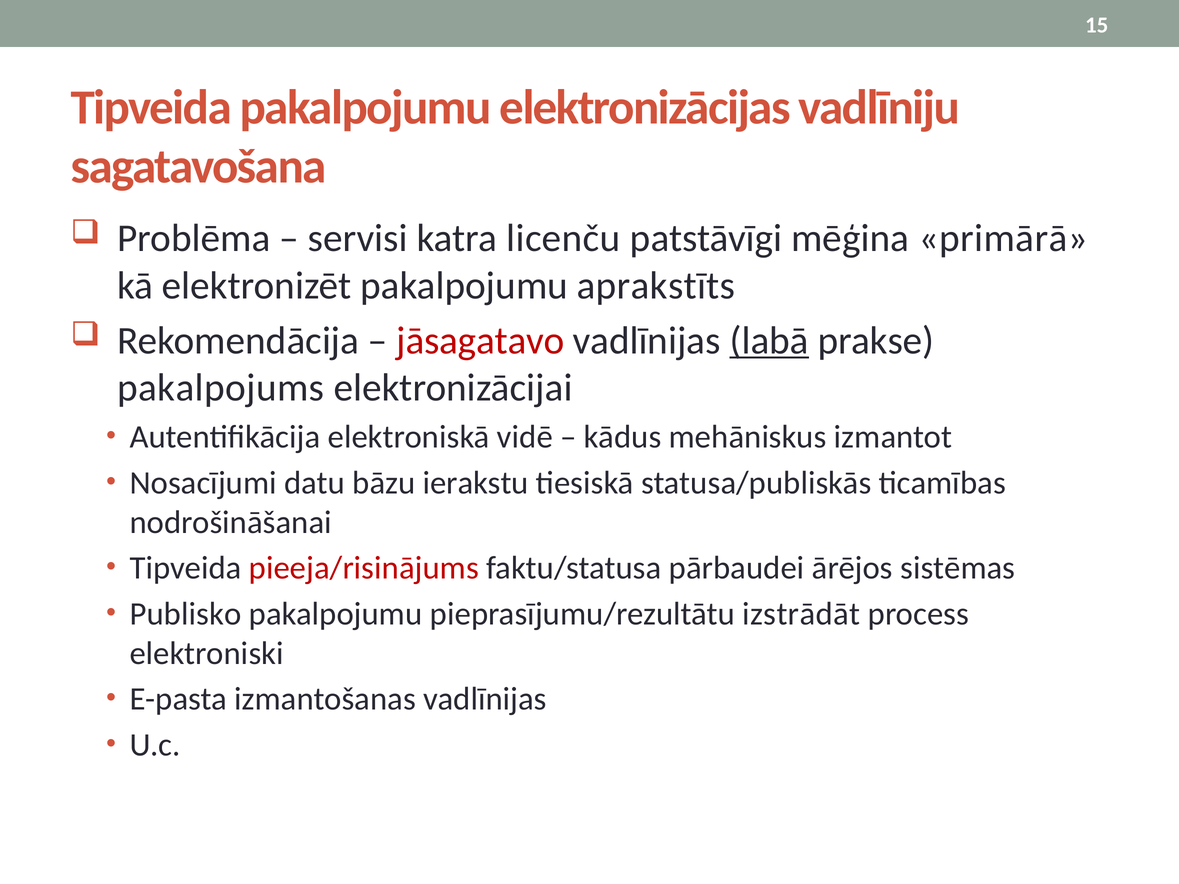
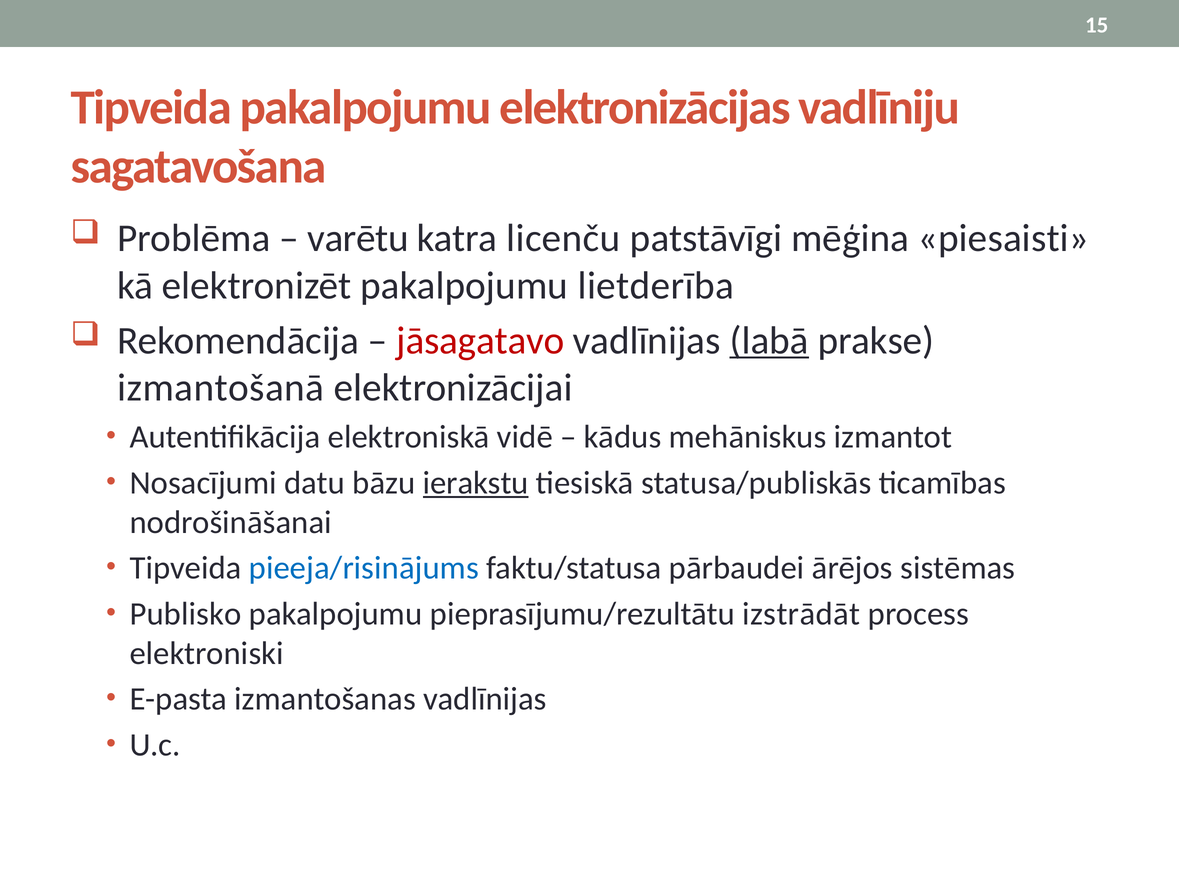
servisi: servisi -> varētu
primārā: primārā -> piesaisti
aprakstīts: aprakstīts -> lietderība
pakalpojums: pakalpojums -> izmantošanā
ierakstu underline: none -> present
pieeja/risinājums colour: red -> blue
